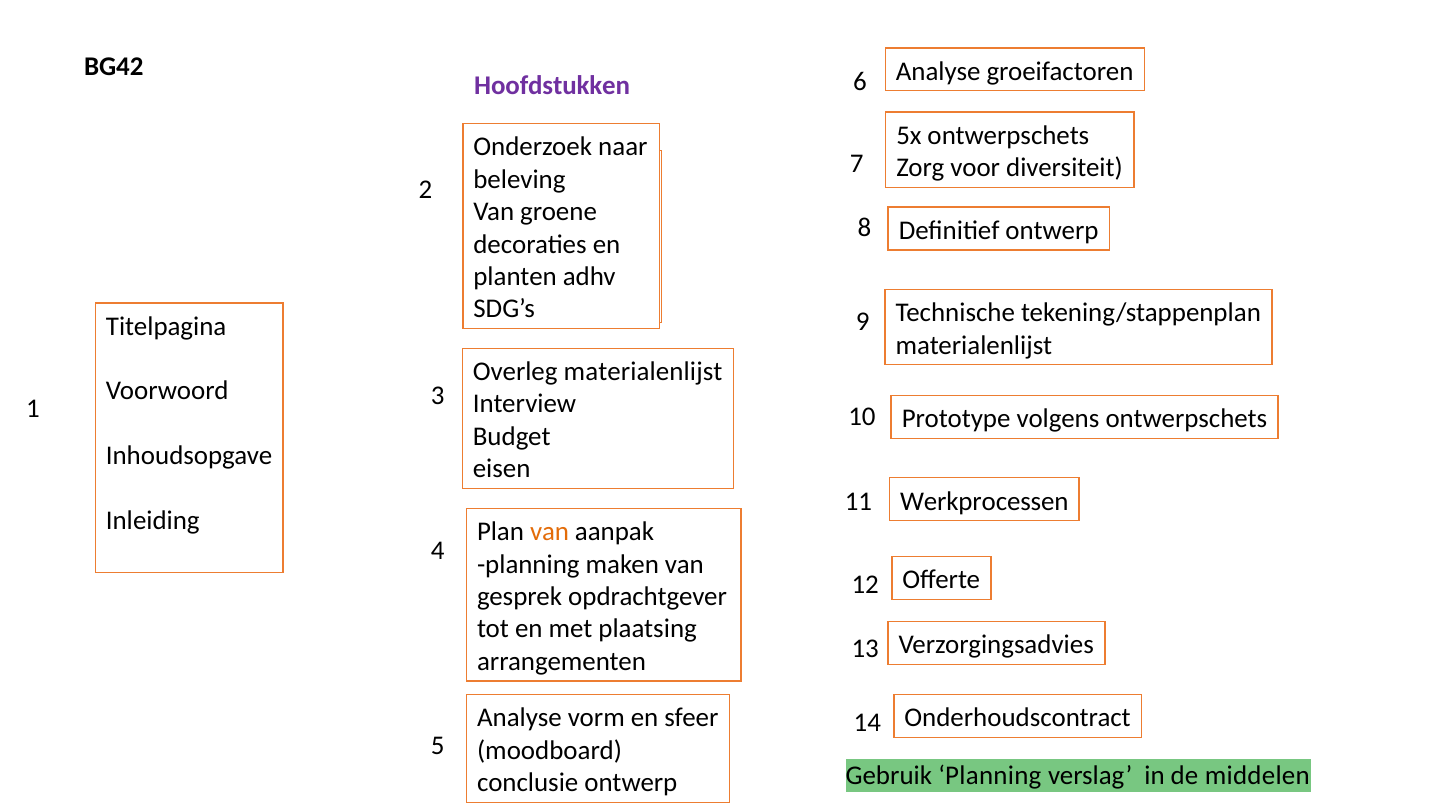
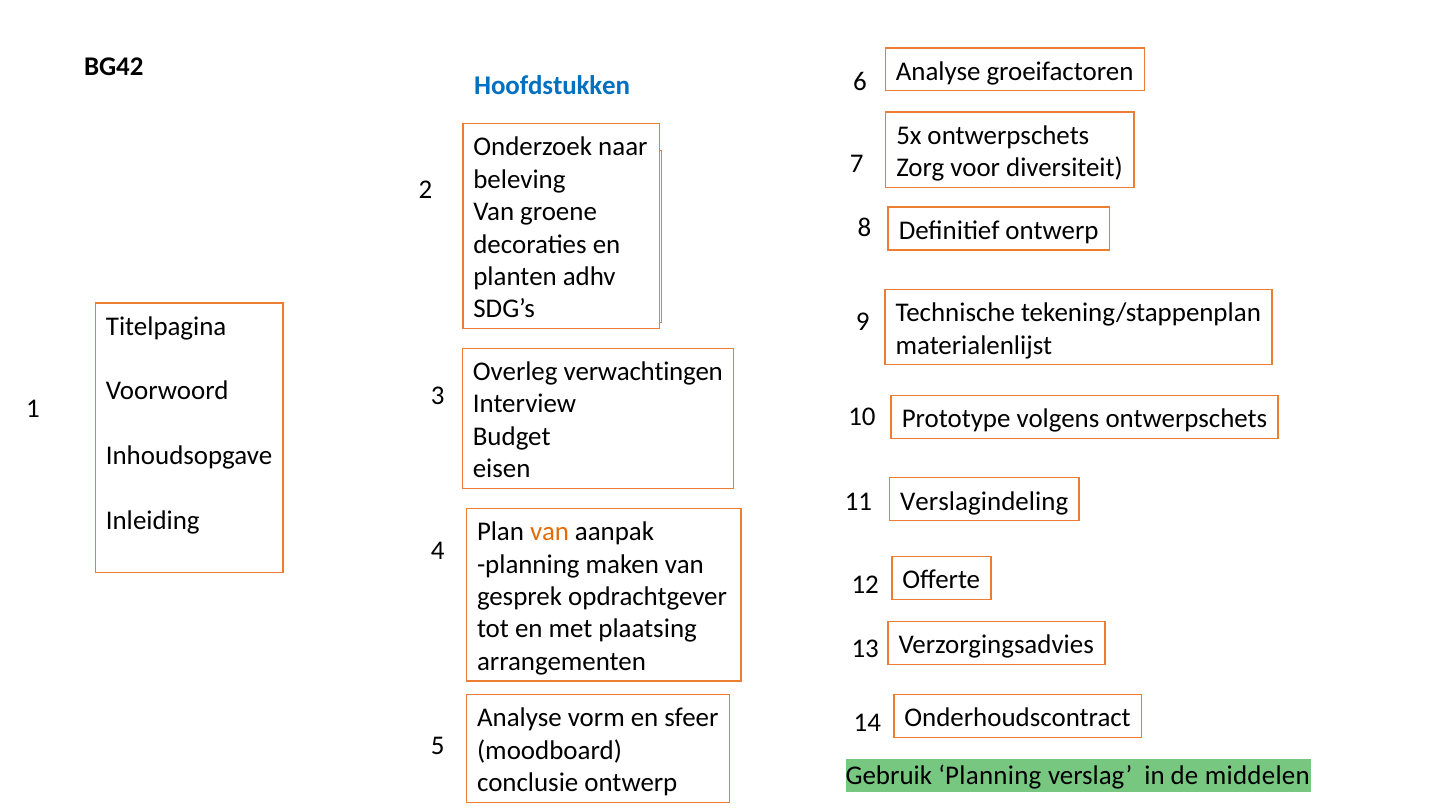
Hoofdstukken colour: purple -> blue
Overleg materialenlijst: materialenlijst -> verwachtingen
Werkprocessen: Werkprocessen -> Verslagindeling
